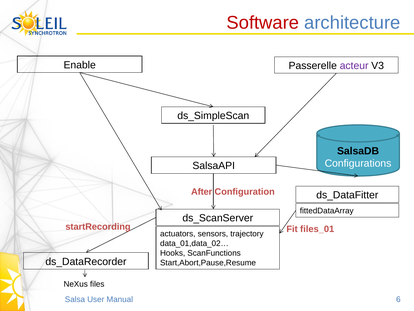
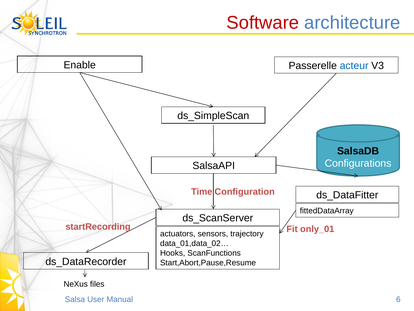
acteur colour: purple -> blue
After: After -> Time
files_01: files_01 -> only_01
